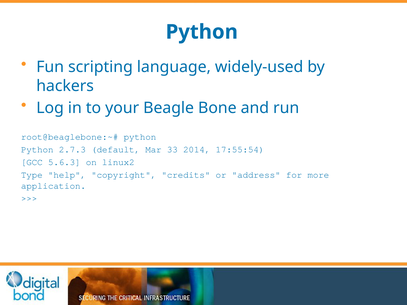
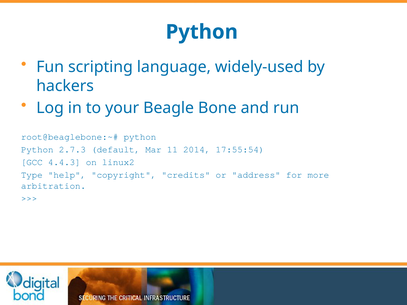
33: 33 -> 11
5.6.3: 5.6.3 -> 4.4.3
application: application -> arbitration
